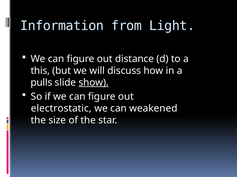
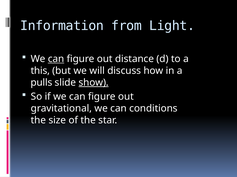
can at (56, 59) underline: none -> present
electrostatic: electrostatic -> gravitational
weakened: weakened -> conditions
